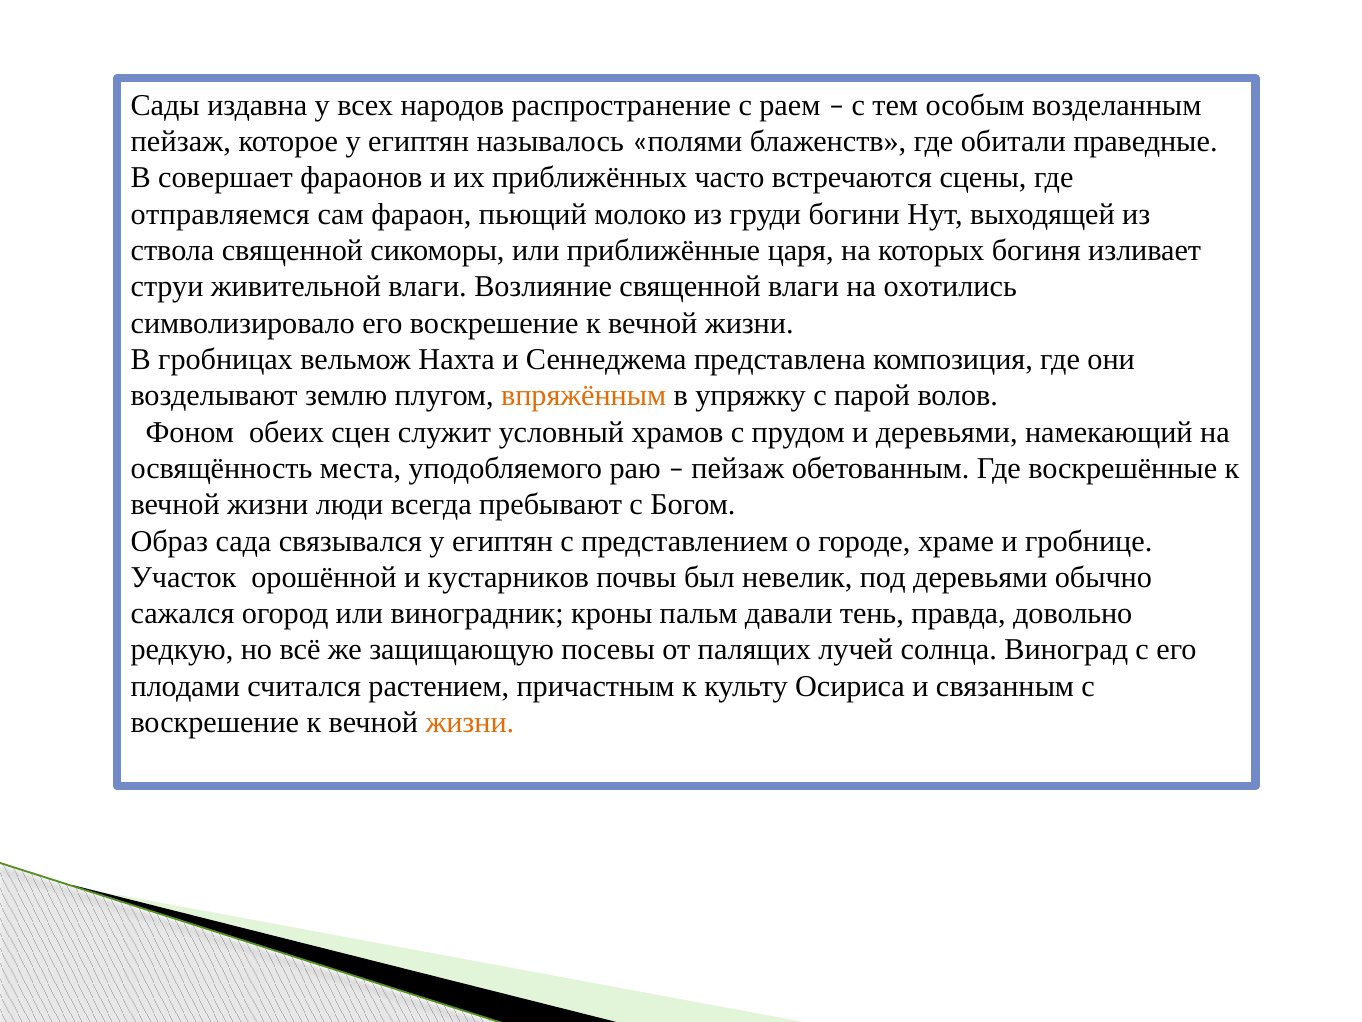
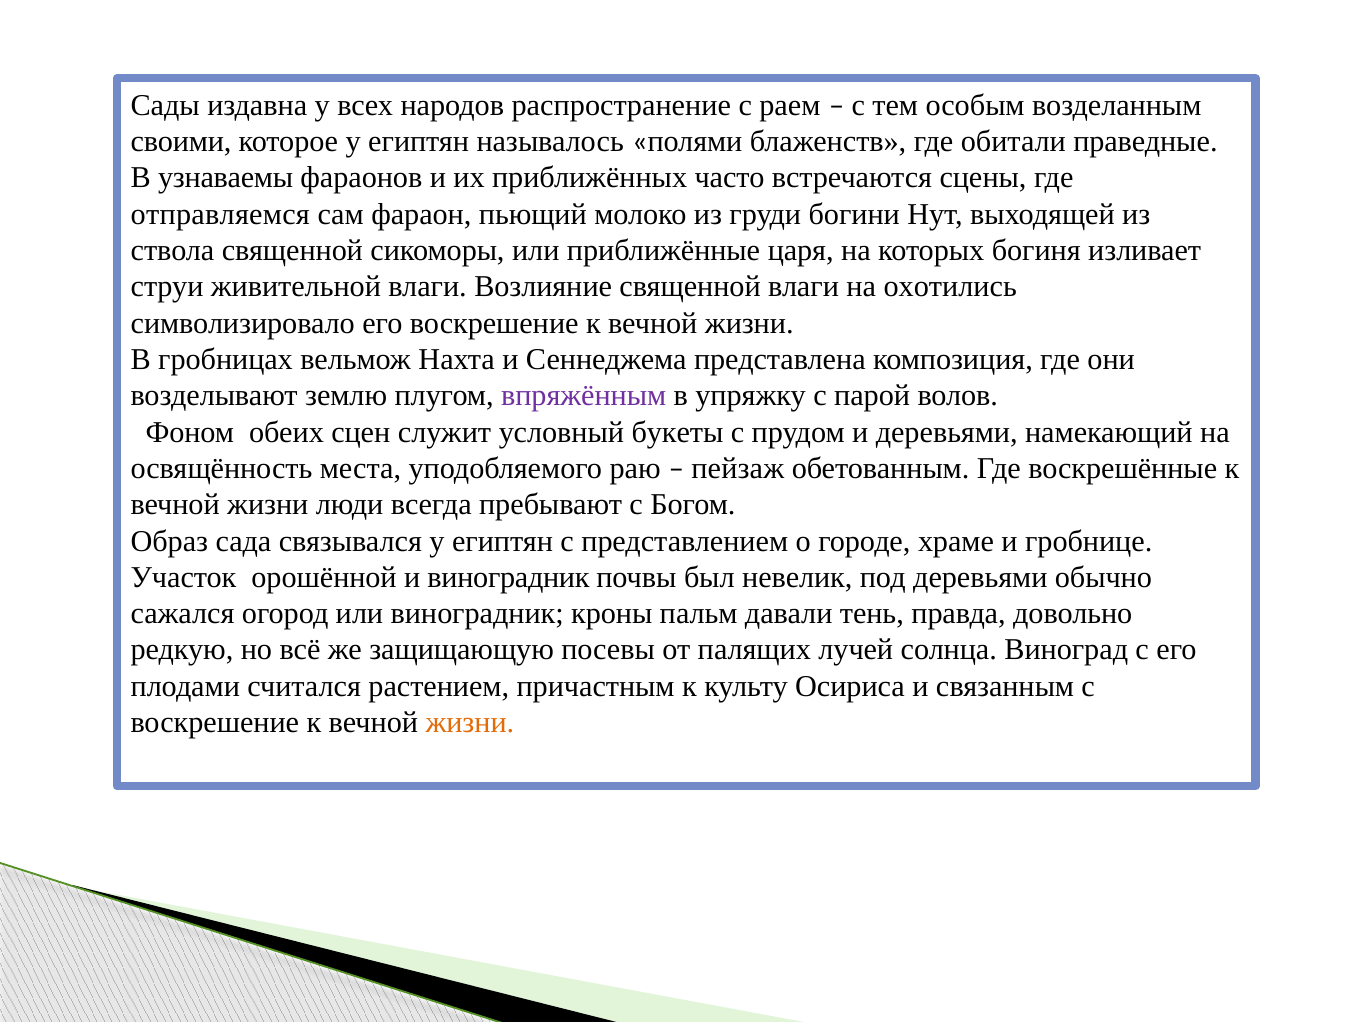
пейзаж at (181, 141): пейзаж -> своими
совершает: совершает -> узнаваемы
впряжённым colour: orange -> purple
храмов: храмов -> букеты
и кустарников: кустарников -> виноградник
